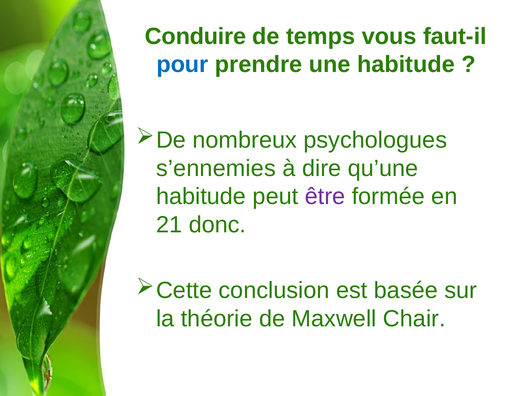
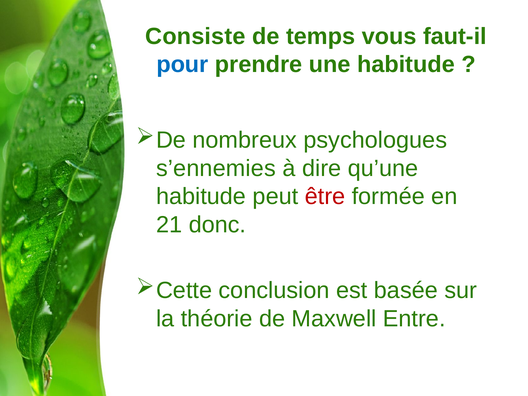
Conduire: Conduire -> Consiste
être colour: purple -> red
Chair: Chair -> Entre
